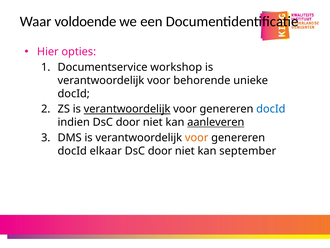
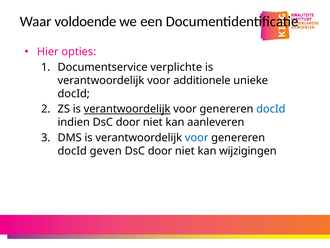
workshop: workshop -> verplichte
behorende: behorende -> additionele
aanleveren underline: present -> none
voor at (197, 137) colour: orange -> blue
elkaar: elkaar -> geven
september: september -> wijzigingen
